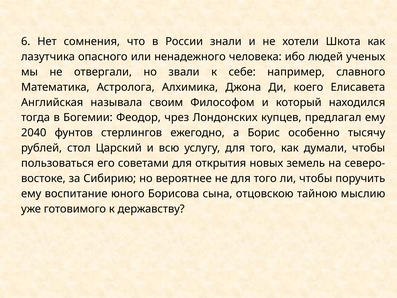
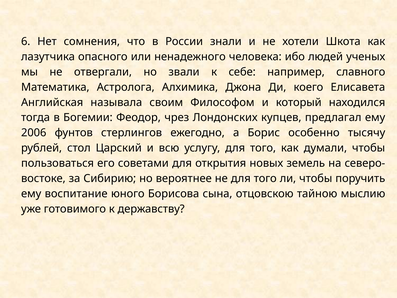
2040: 2040 -> 2006
